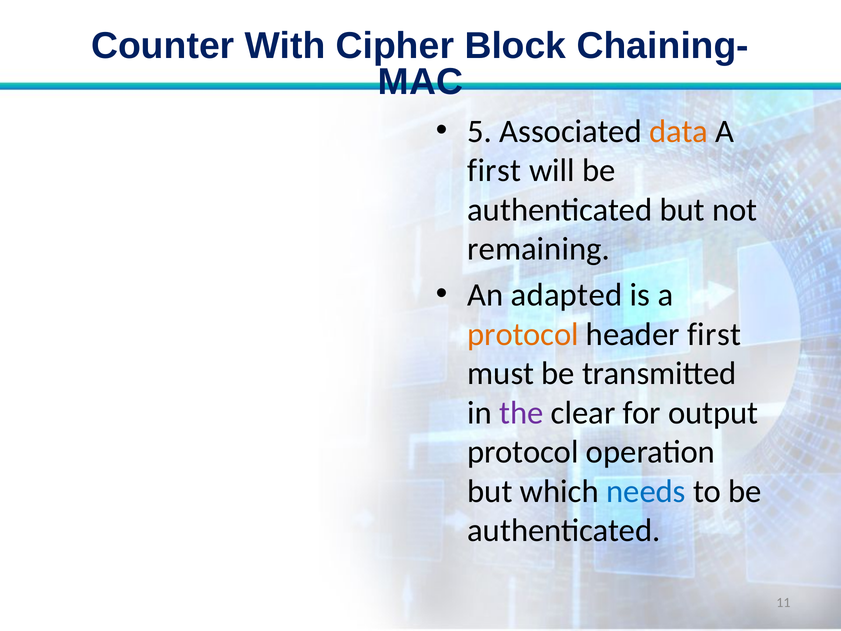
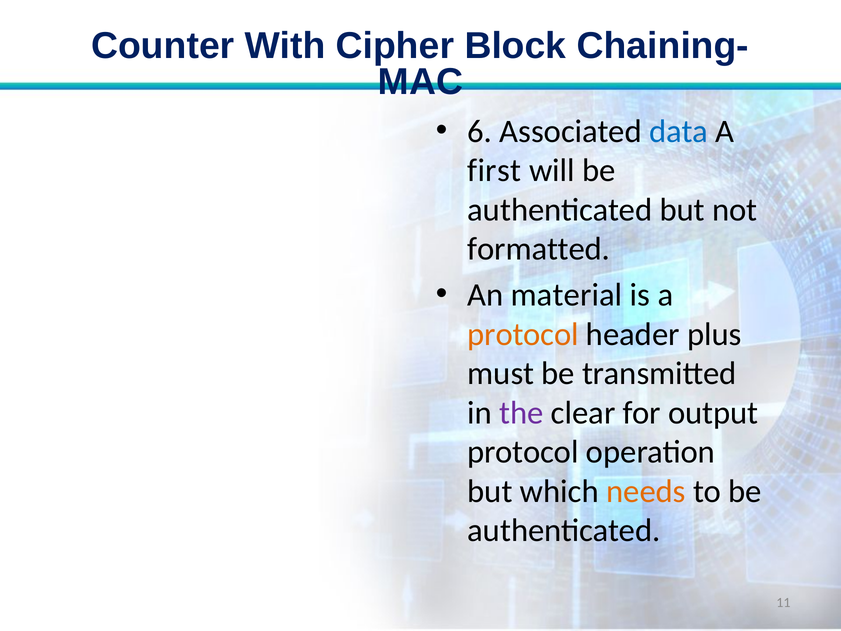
5: 5 -> 6
data colour: orange -> blue
remaining: remaining -> formatted
adapted: adapted -> material
header first: first -> plus
needs colour: blue -> orange
